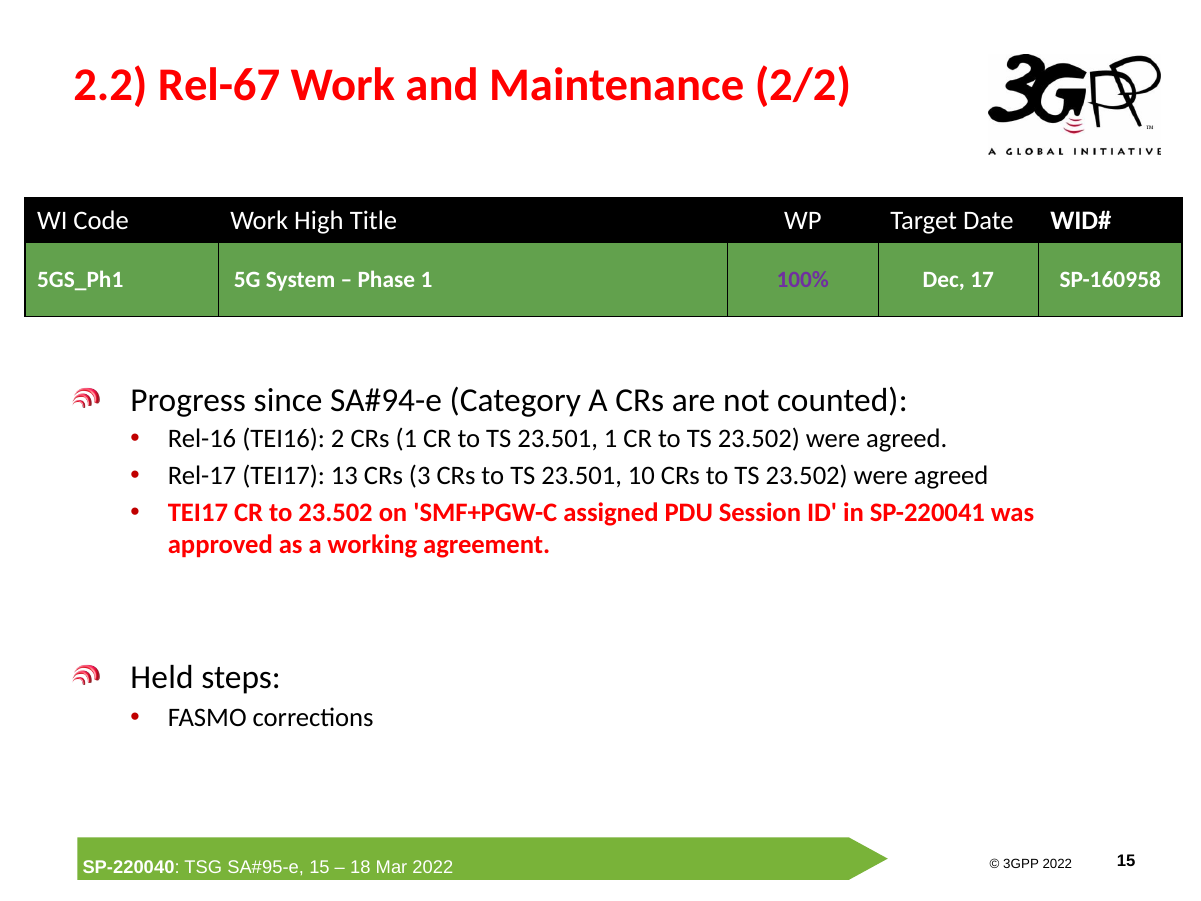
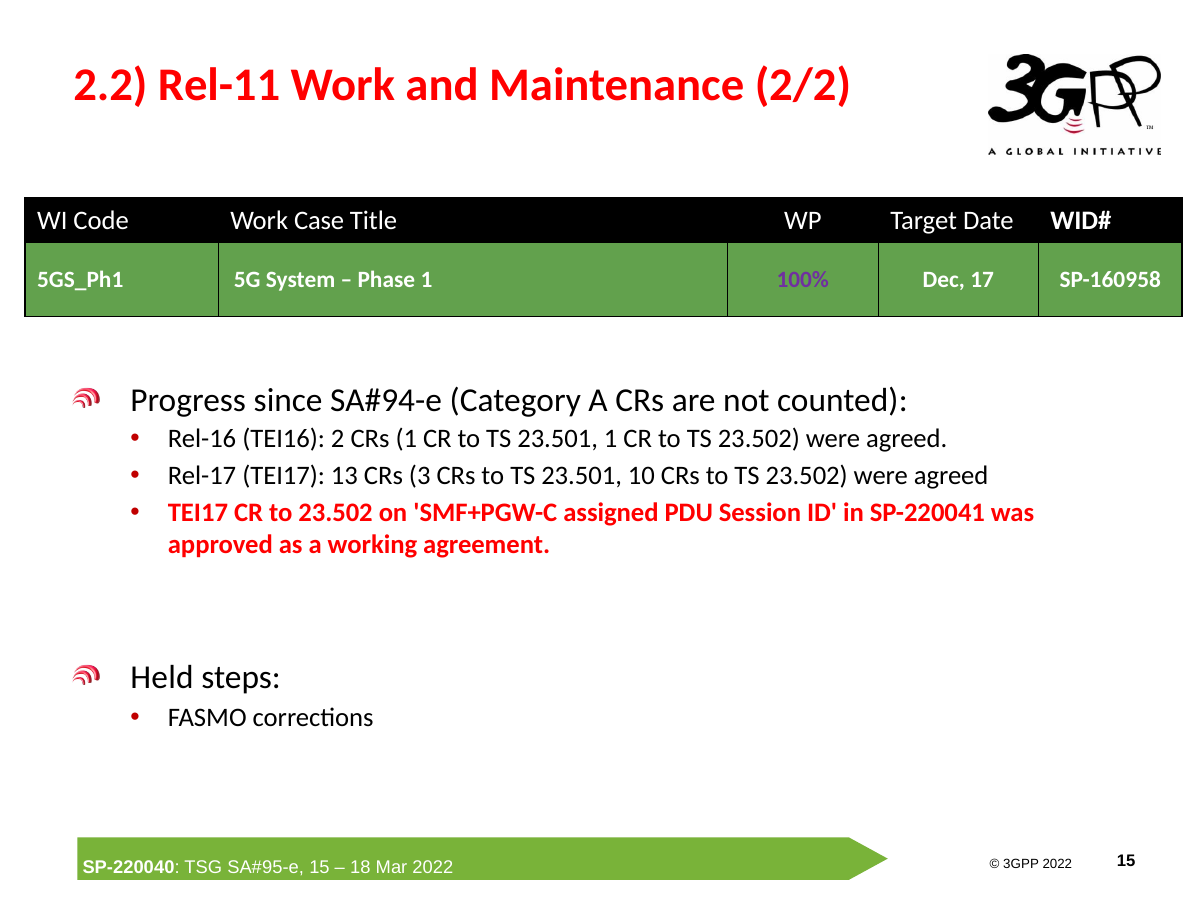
Rel-67: Rel-67 -> Rel-11
High: High -> Case
